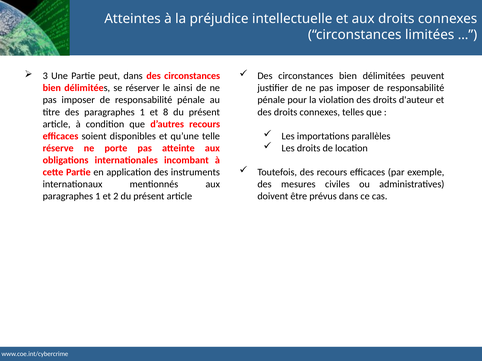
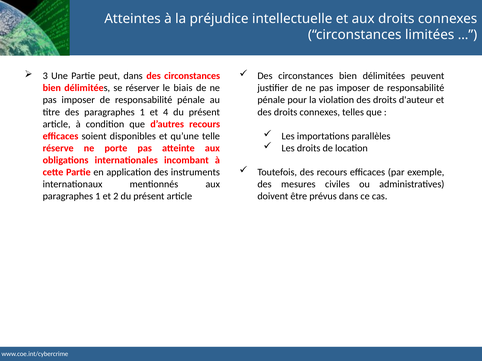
ainsi: ainsi -> biais
8: 8 -> 4
